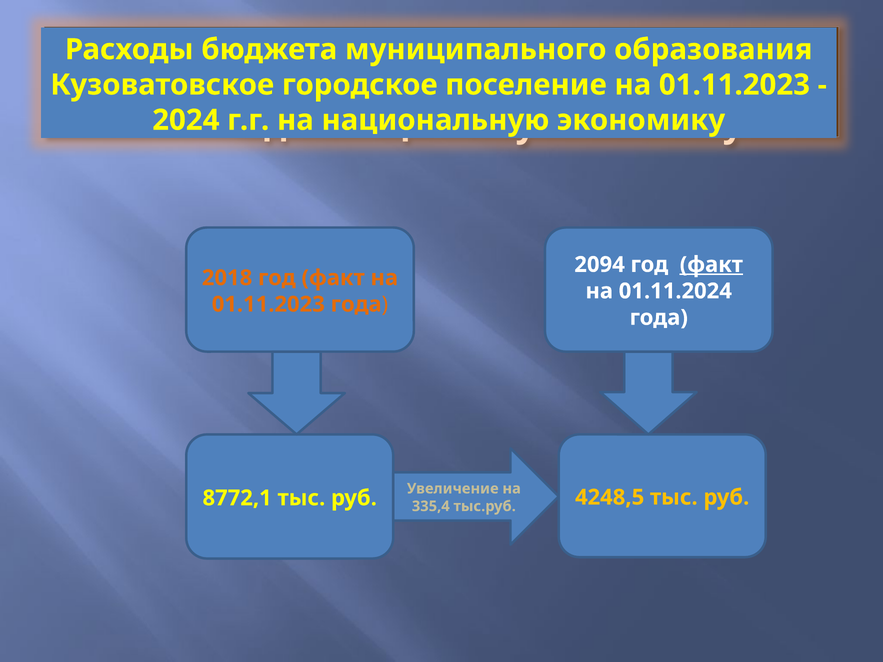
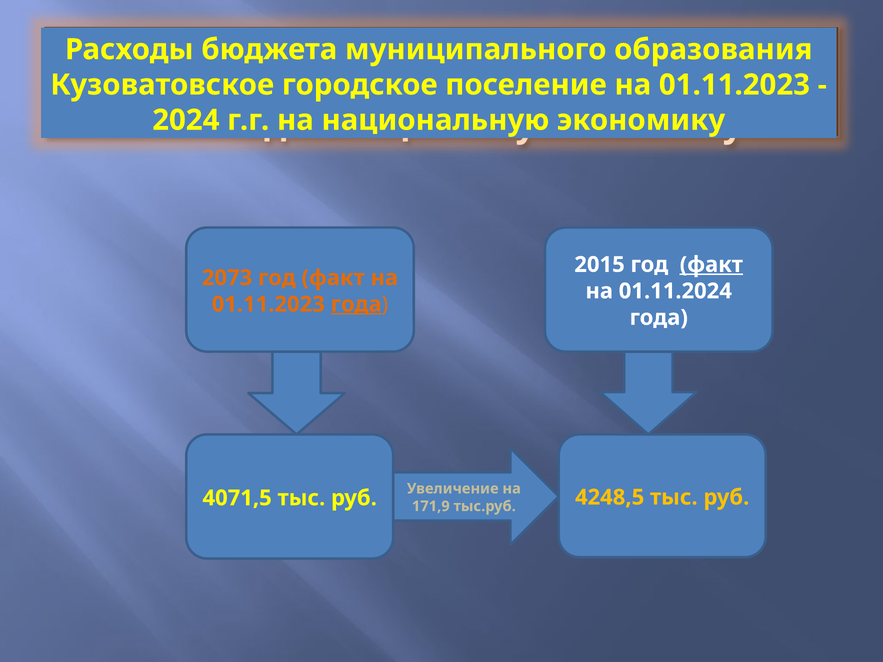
2094: 2094 -> 2015
2018: 2018 -> 2073
года at (356, 304) underline: none -> present
8772,1: 8772,1 -> 4071,5
335,4: 335,4 -> 171,9
